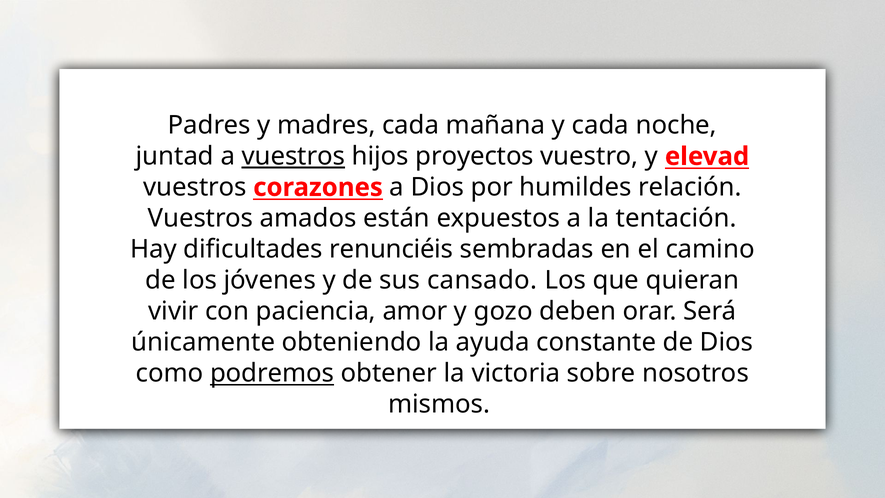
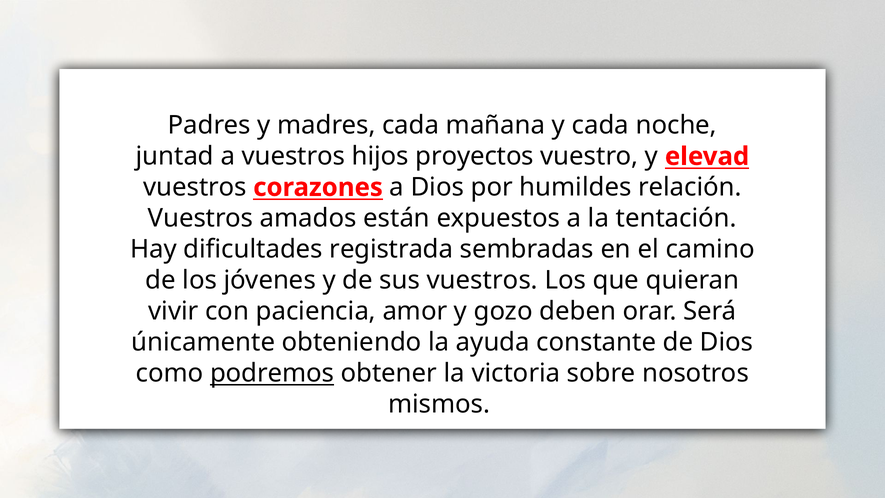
vuestros at (293, 156) underline: present -> none
renunciéis: renunciéis -> registrada
sus cansado: cansado -> vuestros
